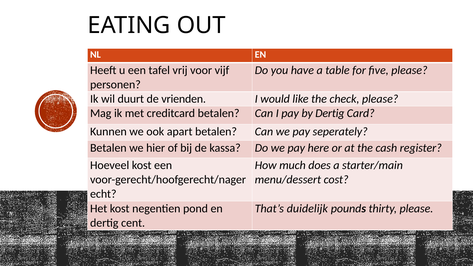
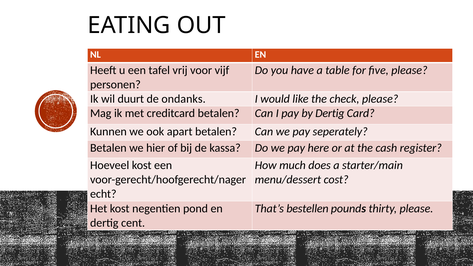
vrienden: vrienden -> ondanks
duidelijk: duidelijk -> bestellen
